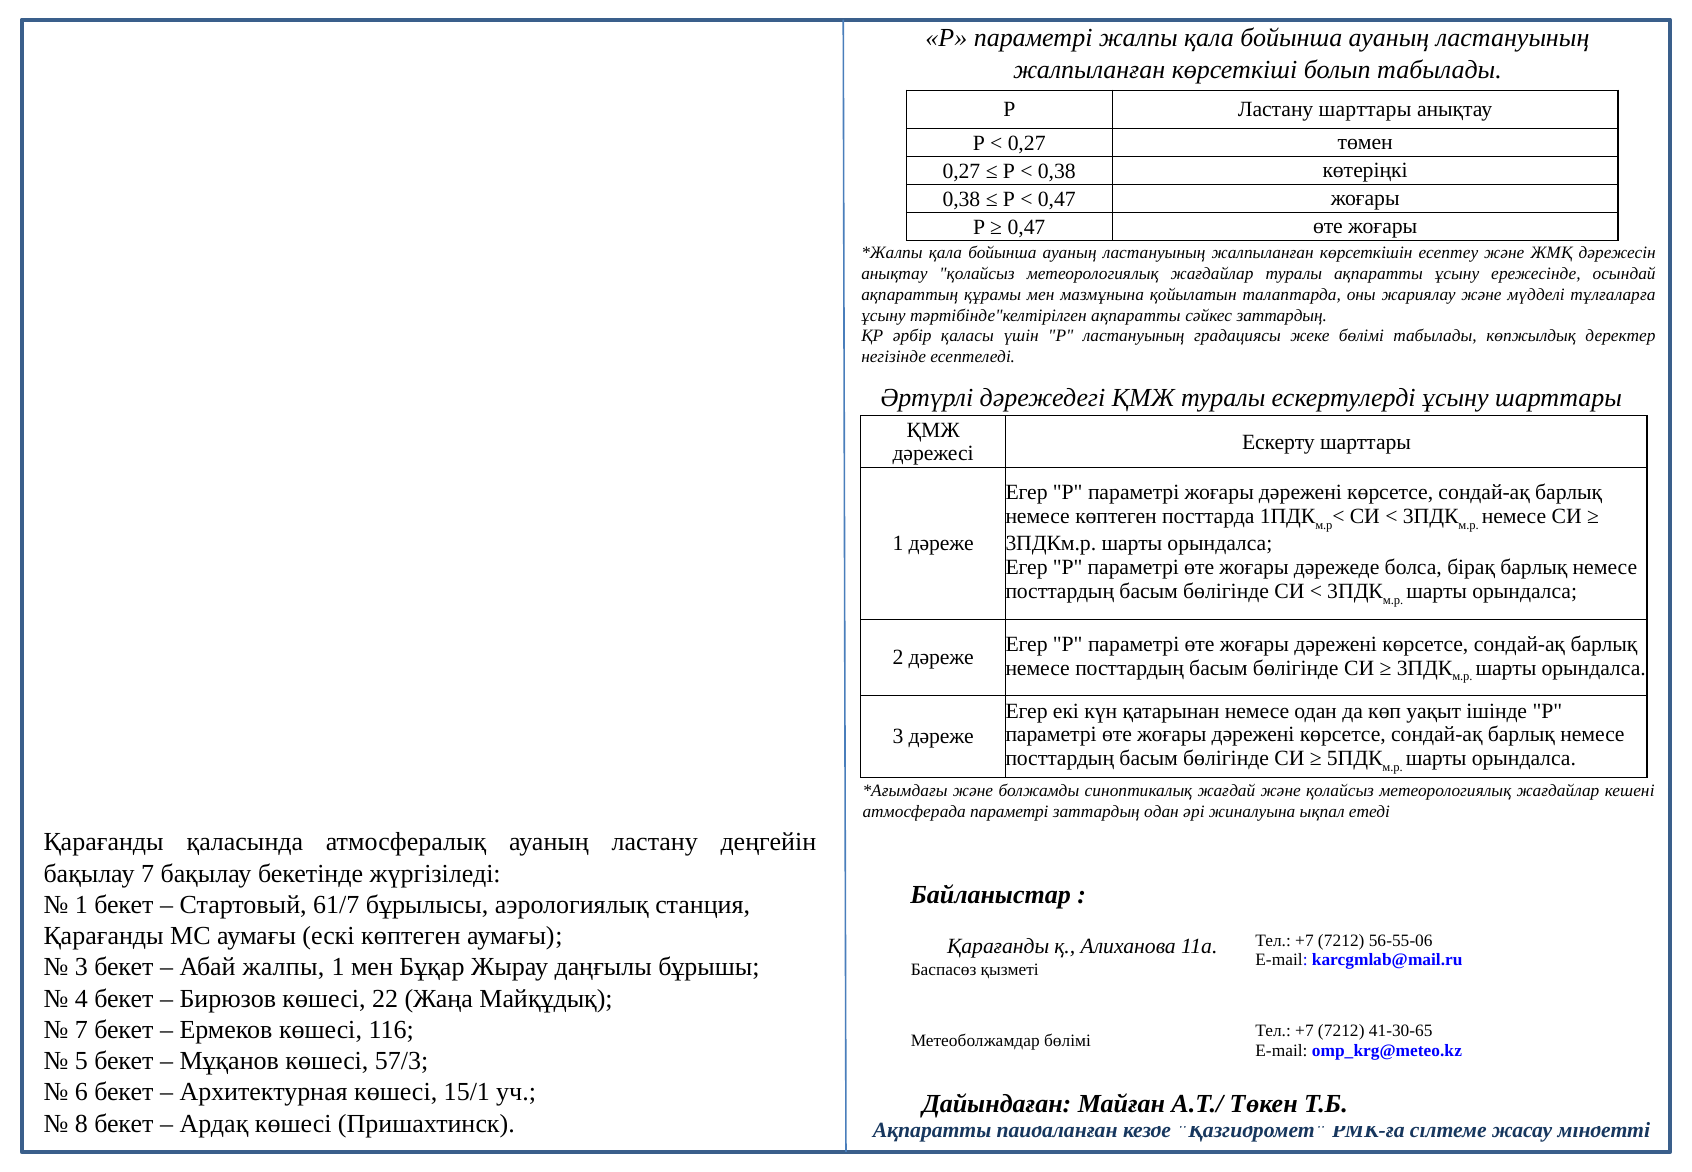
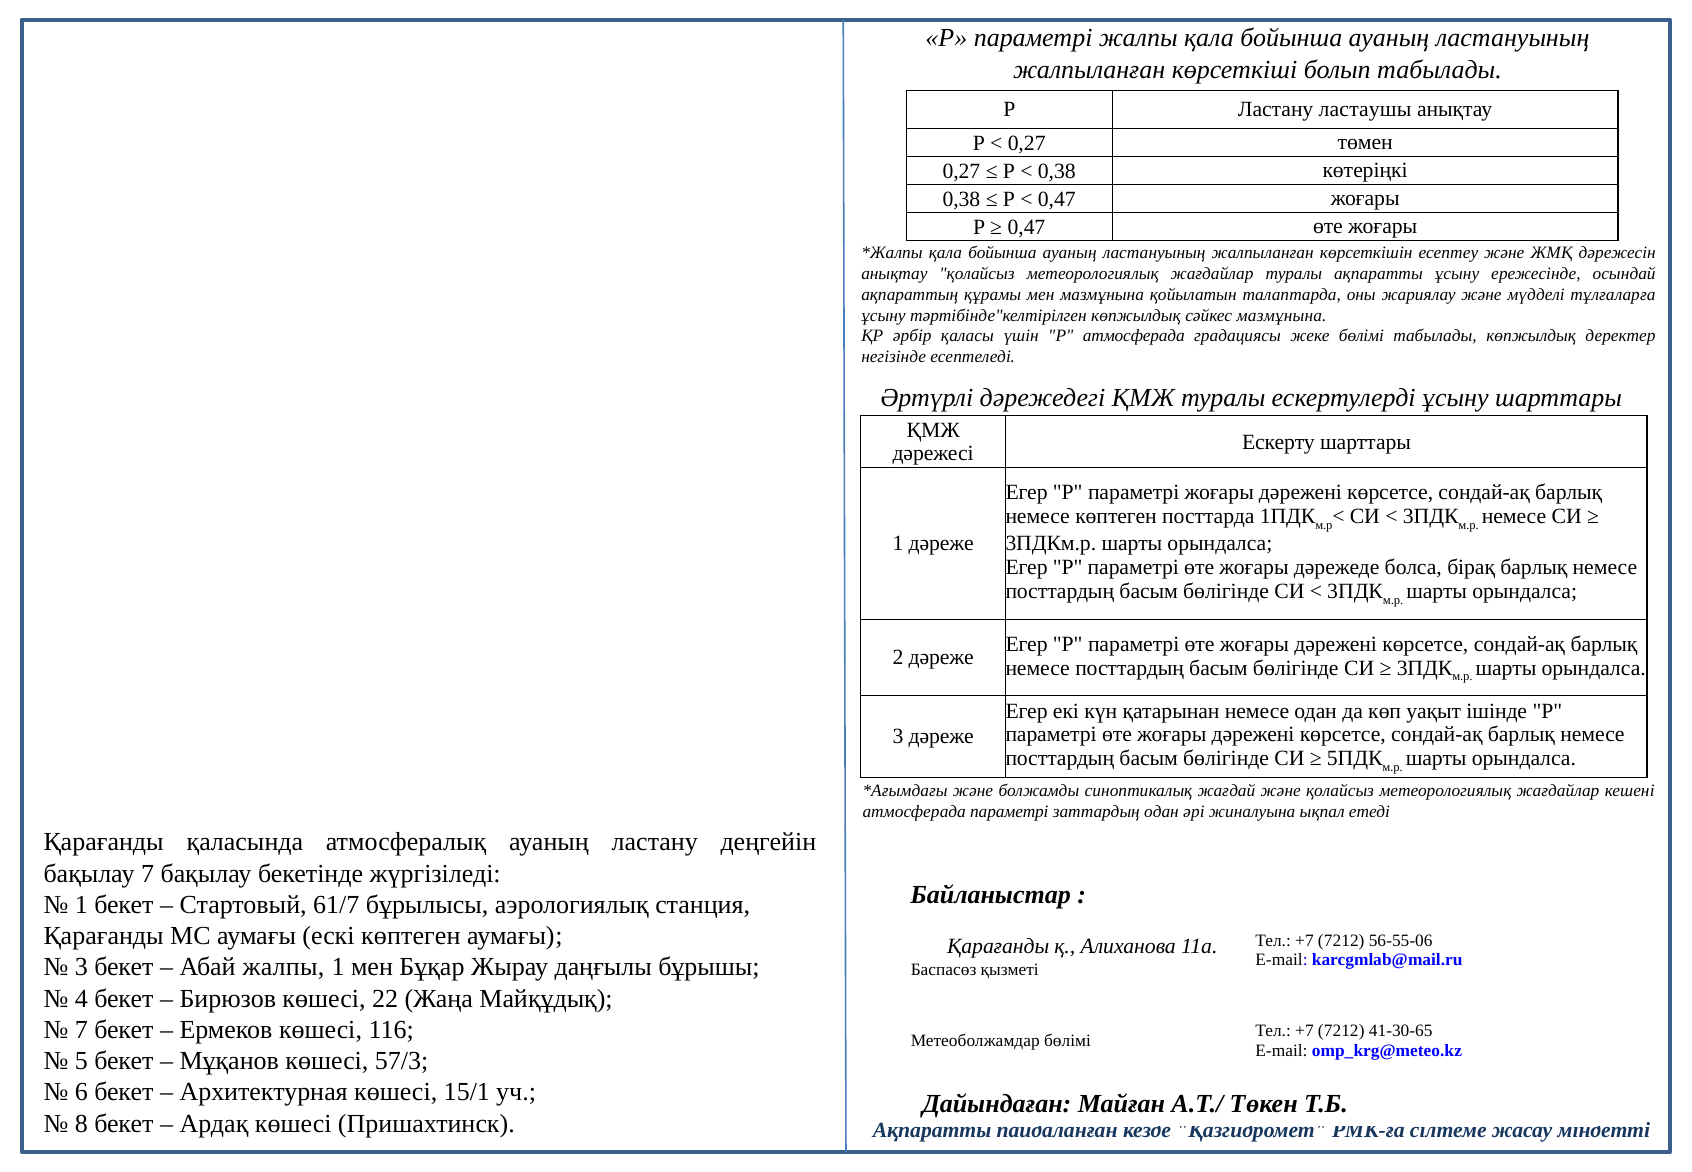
Ластану шарттары: шарттары -> ластаушы
тәртібінде"келтірілген ақпаратты: ақпаратты -> көпжылдық
сәйкес заттардың: заттардың -> мазмұнына
Р ластануының: ластануының -> атмосферада
